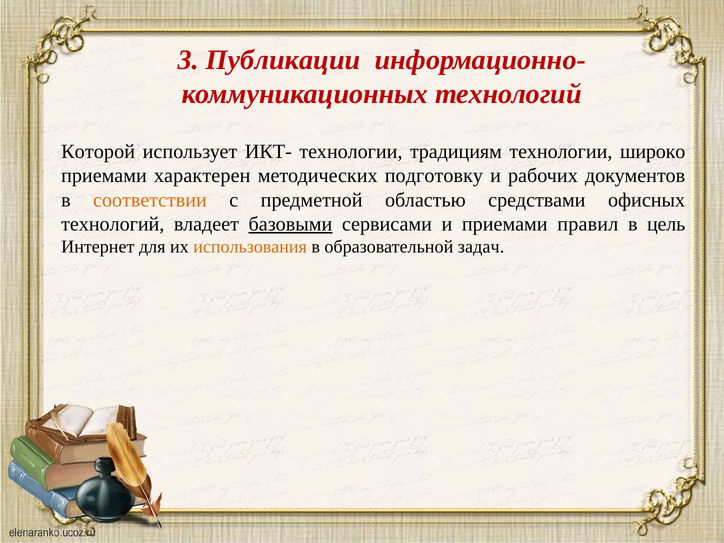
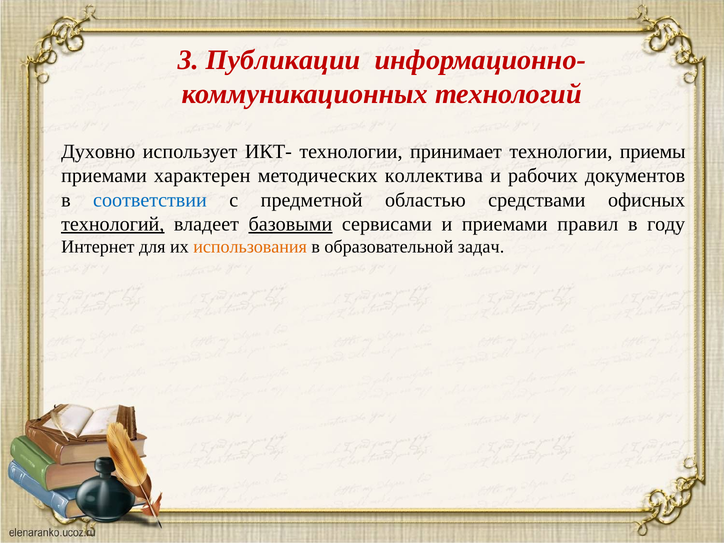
Которой: Которой -> Духовно
традициям: традициям -> принимает
широко: широко -> приемы
подготовку: подготовку -> коллектива
соответствии colour: orange -> blue
технологий at (113, 224) underline: none -> present
цель: цель -> году
